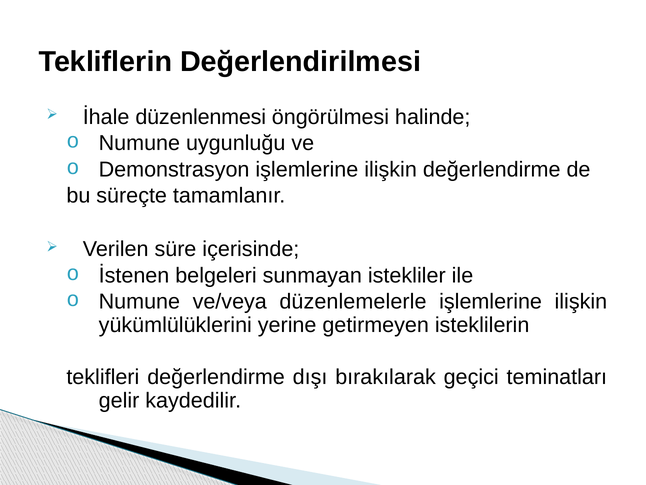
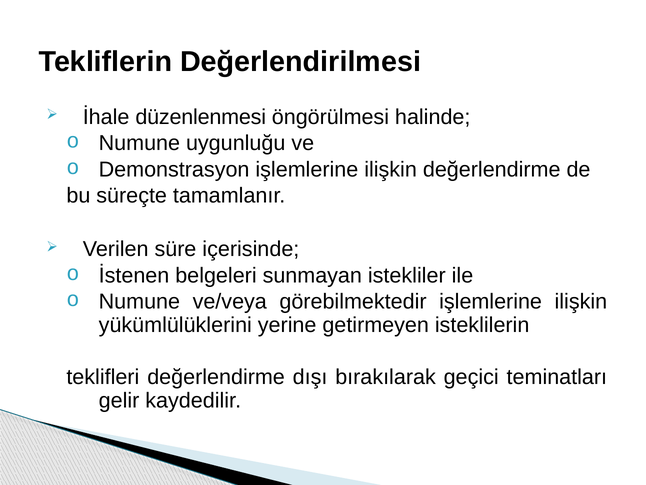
düzenlemelerle: düzenlemelerle -> görebilmektedir
